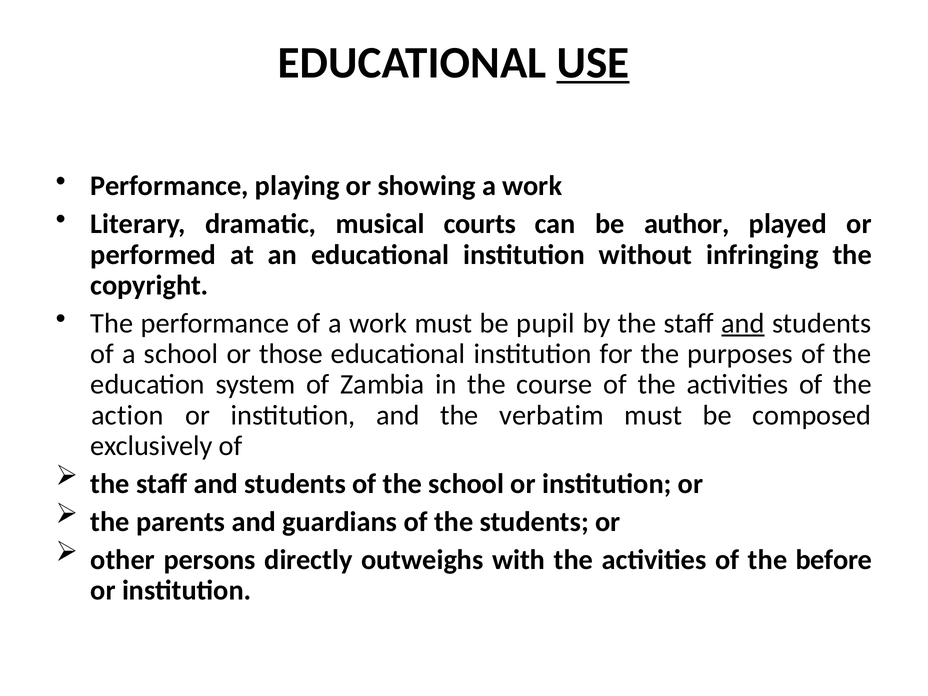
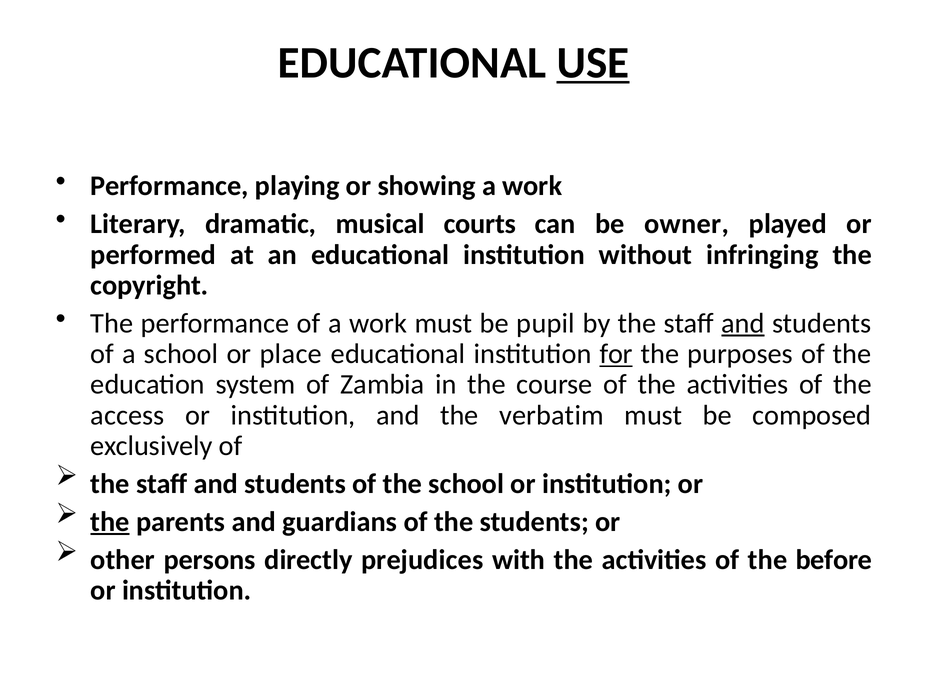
author: author -> owner
those: those -> place
for underline: none -> present
action: action -> access
the at (110, 522) underline: none -> present
outweighs: outweighs -> prejudices
